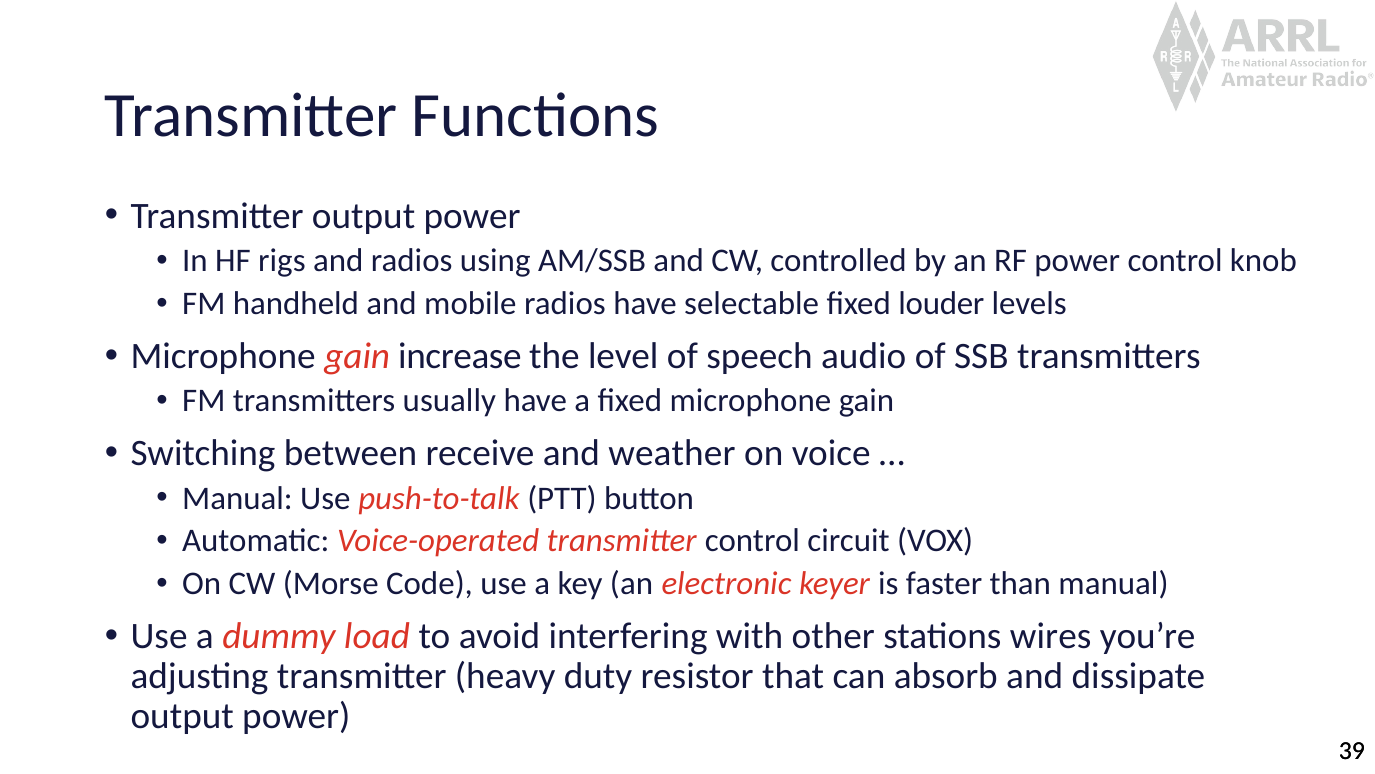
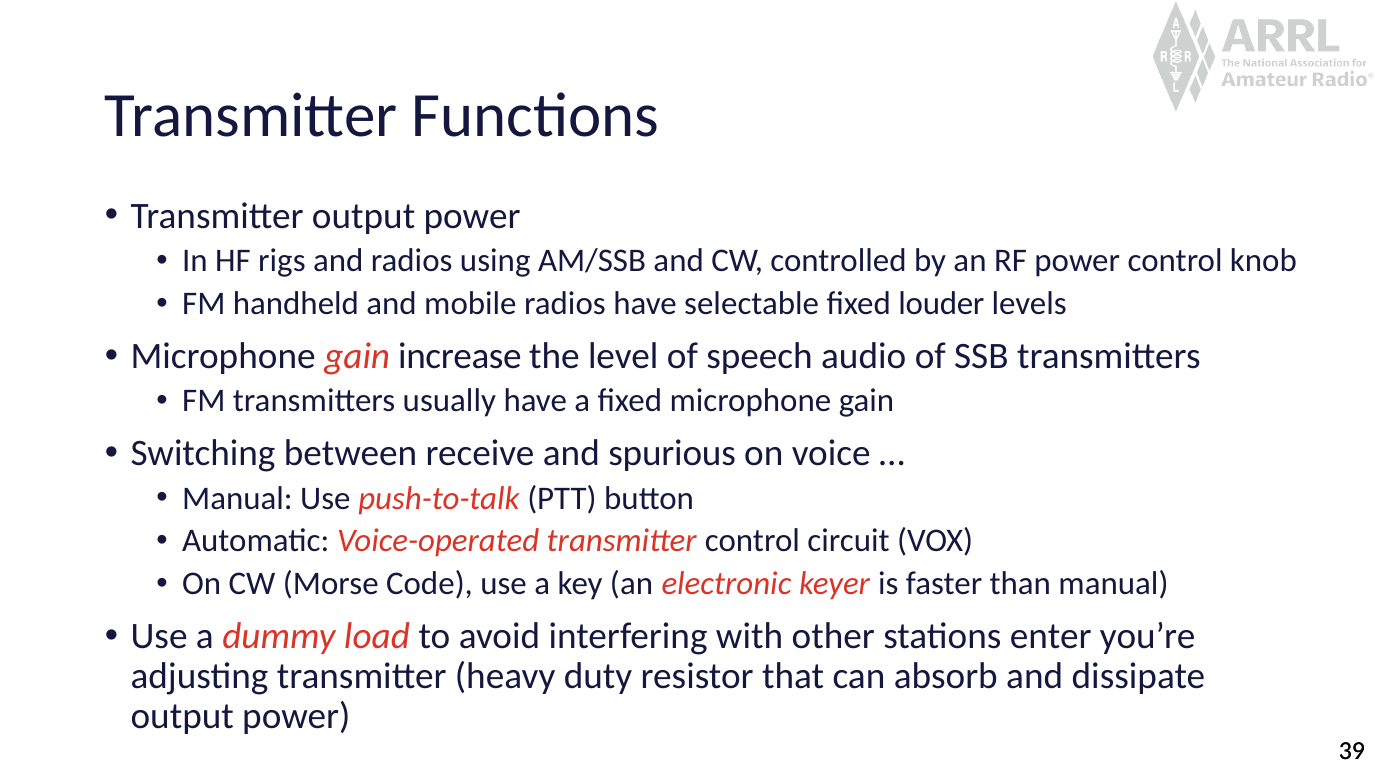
weather: weather -> spurious
wires: wires -> enter
